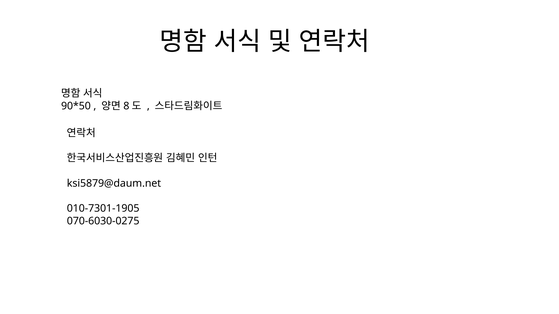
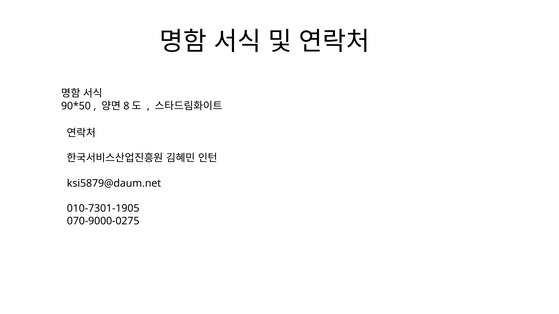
070-6030-0275: 070-6030-0275 -> 070-9000-0275
